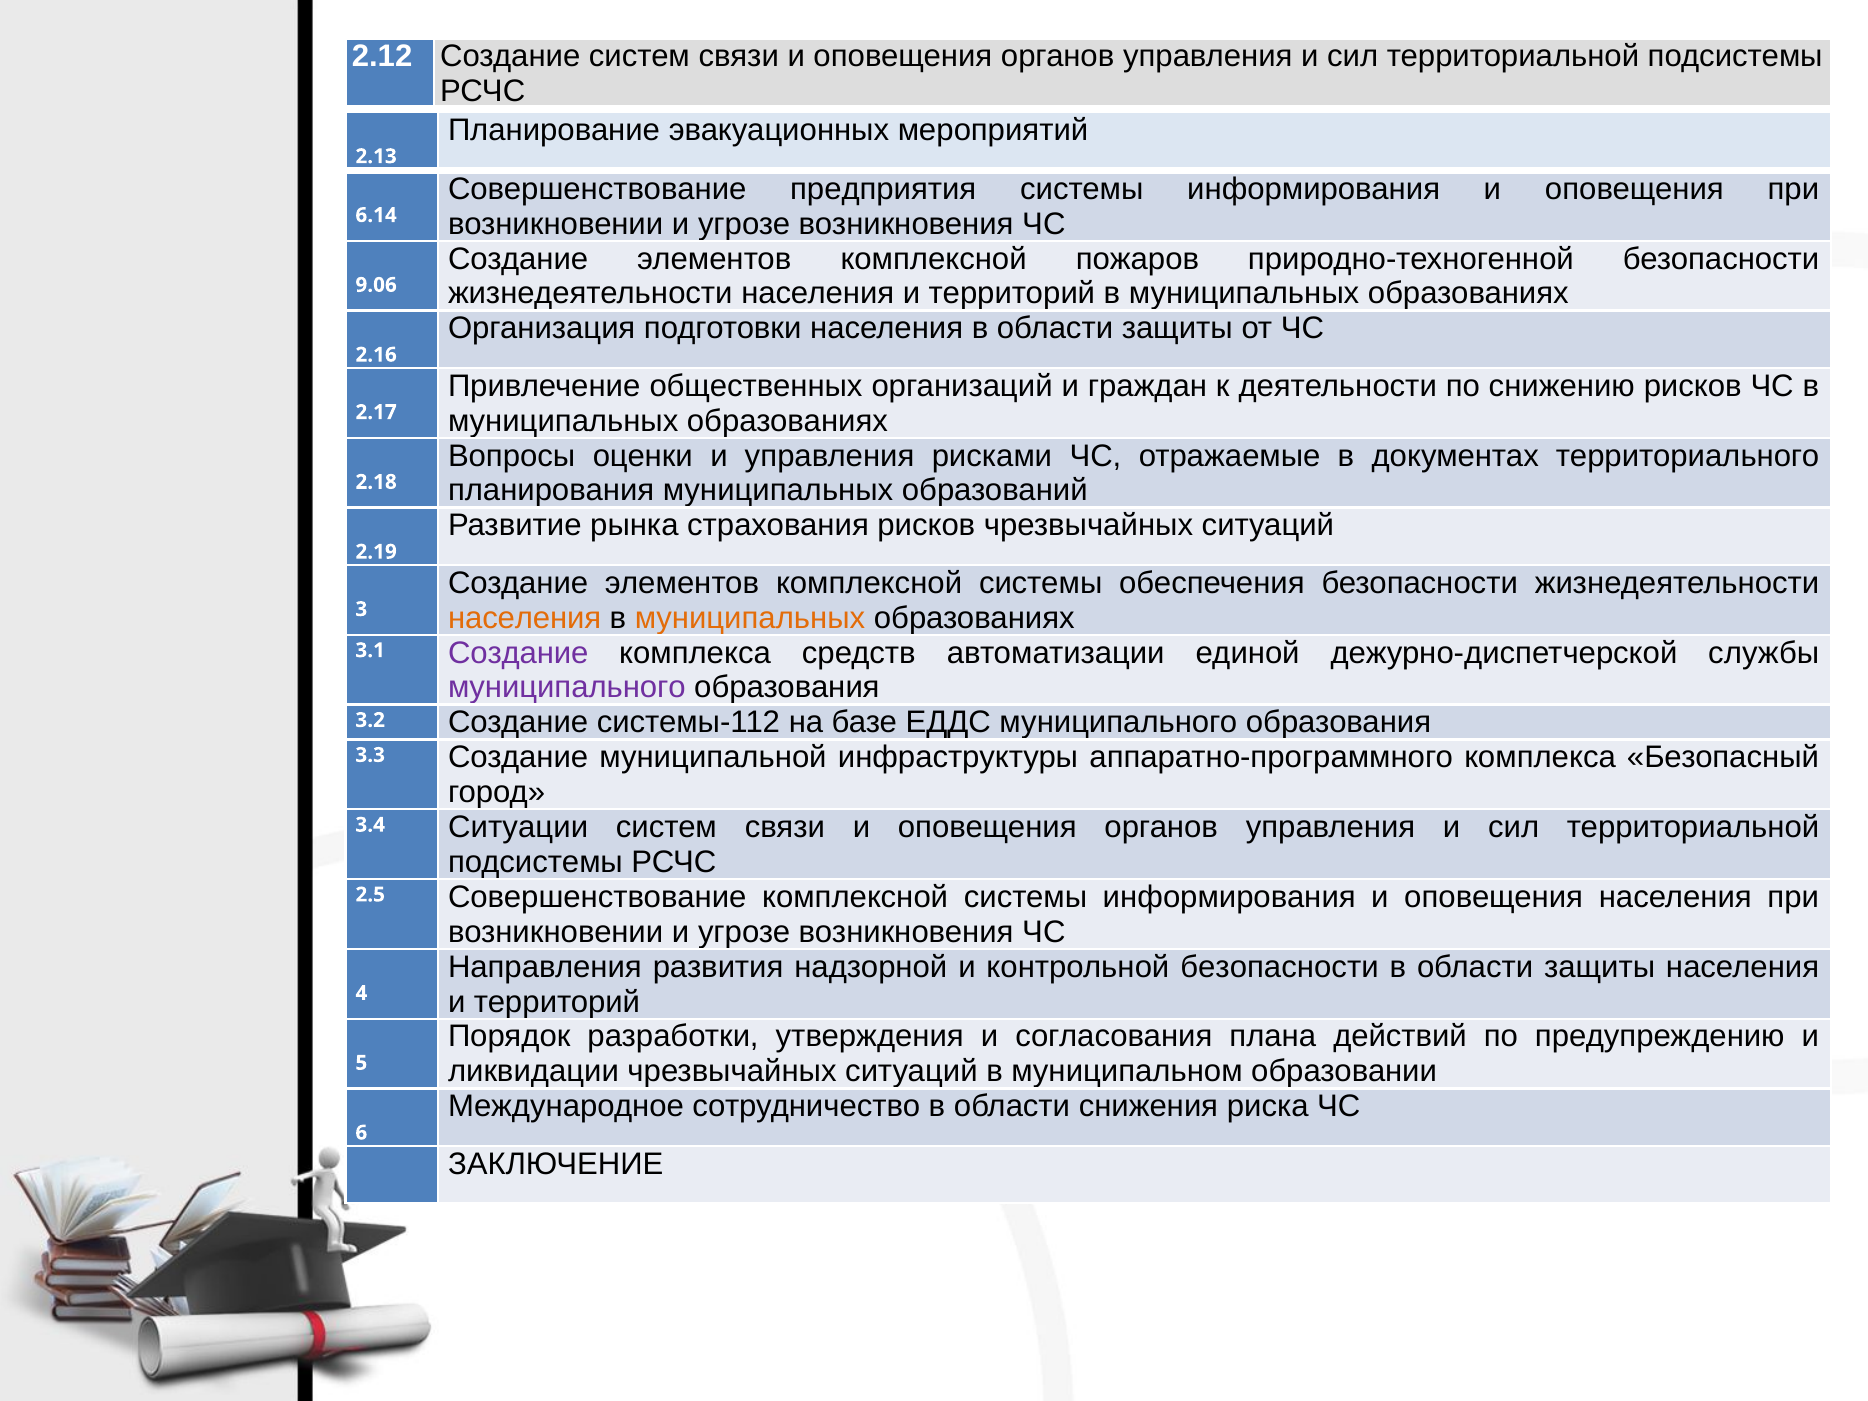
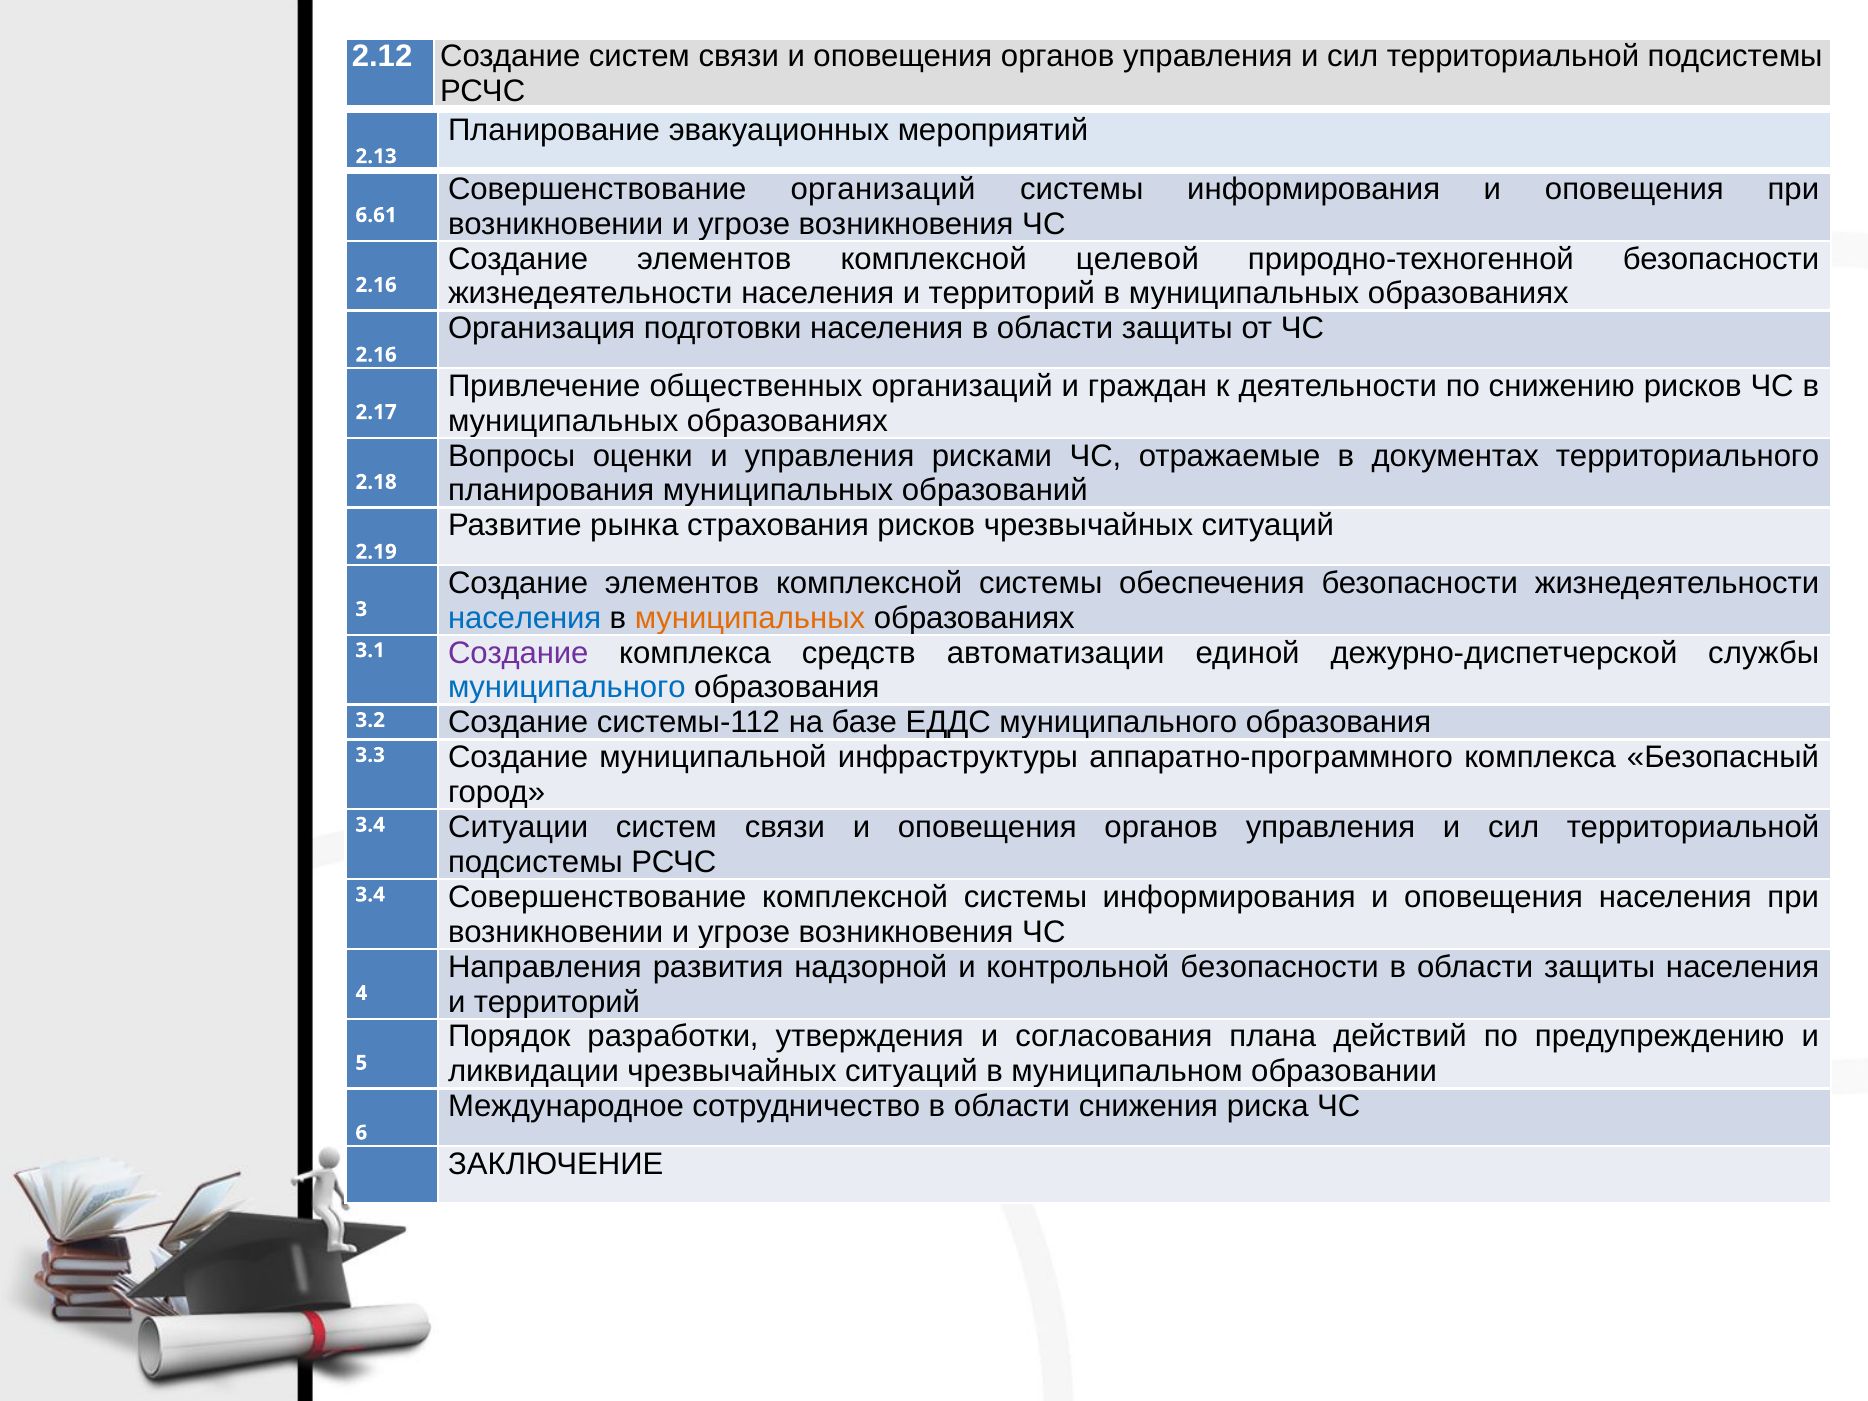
Совершенствование предприятия: предприятия -> организаций
6.14: 6.14 -> 6.61
пожаров: пожаров -> целевой
9.06 at (376, 285): 9.06 -> 2.16
населения at (525, 618) colour: orange -> blue
муниципального at (567, 688) colour: purple -> blue
2.5 at (370, 895): 2.5 -> 3.4
